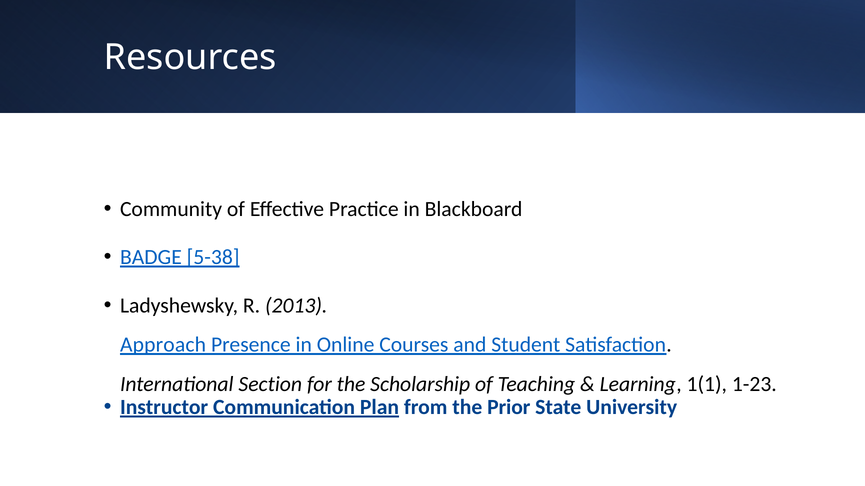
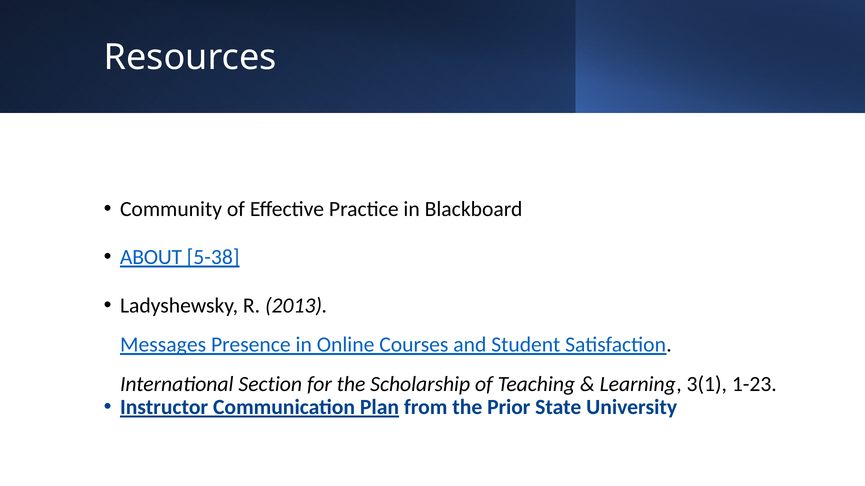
BADGE: BADGE -> ABOUT
Approach: Approach -> Messages
1(1: 1(1 -> 3(1
